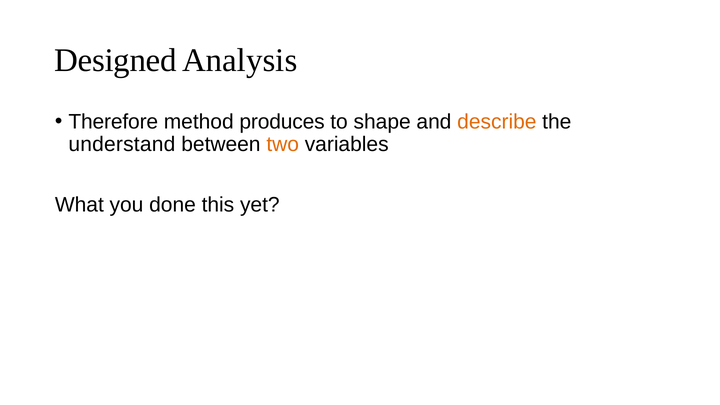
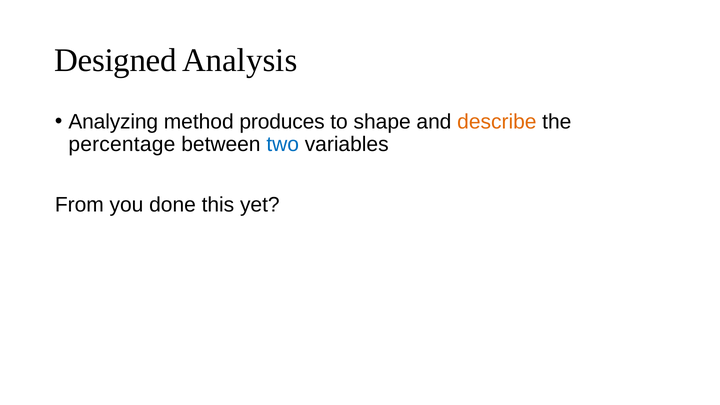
Therefore: Therefore -> Analyzing
understand: understand -> percentage
two colour: orange -> blue
What: What -> From
